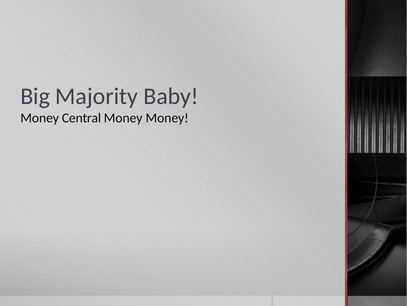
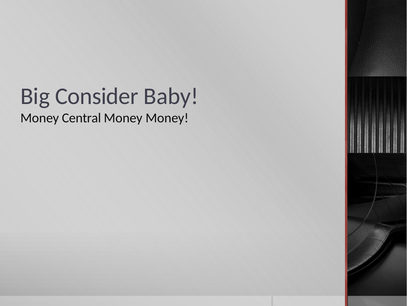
Majority: Majority -> Consider
